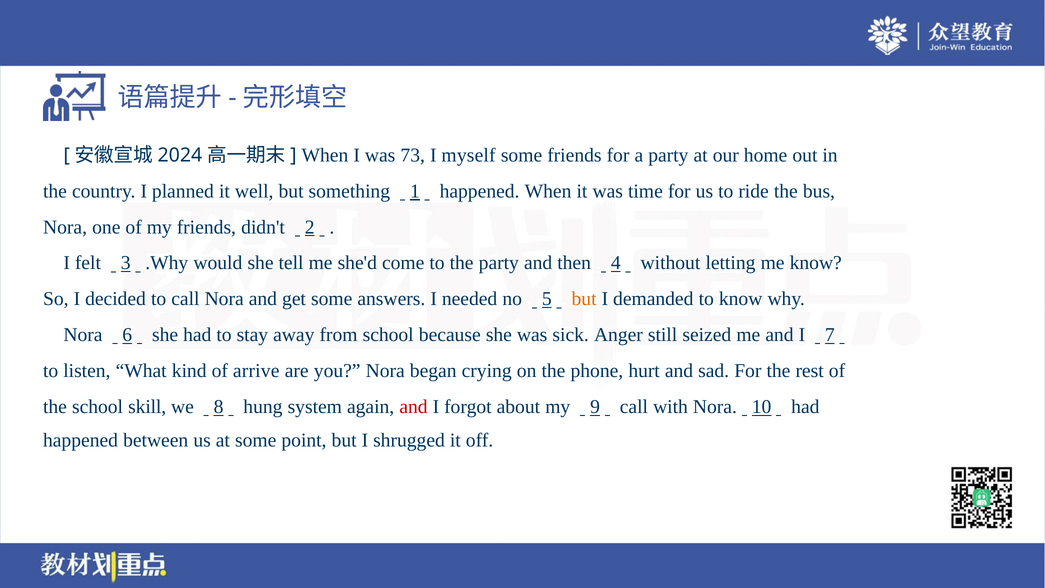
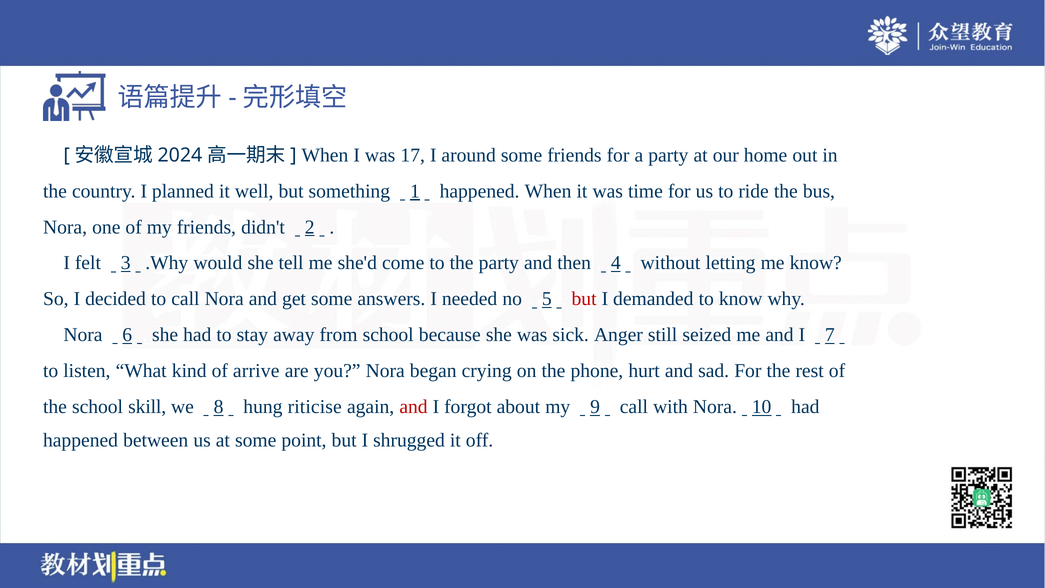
73: 73 -> 17
myself: myself -> around
but at (584, 299) colour: orange -> red
system: system -> riticise
